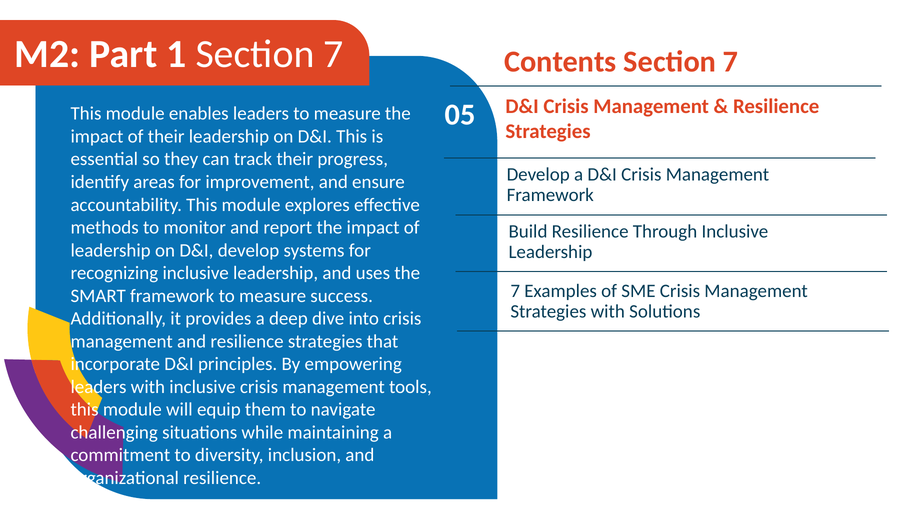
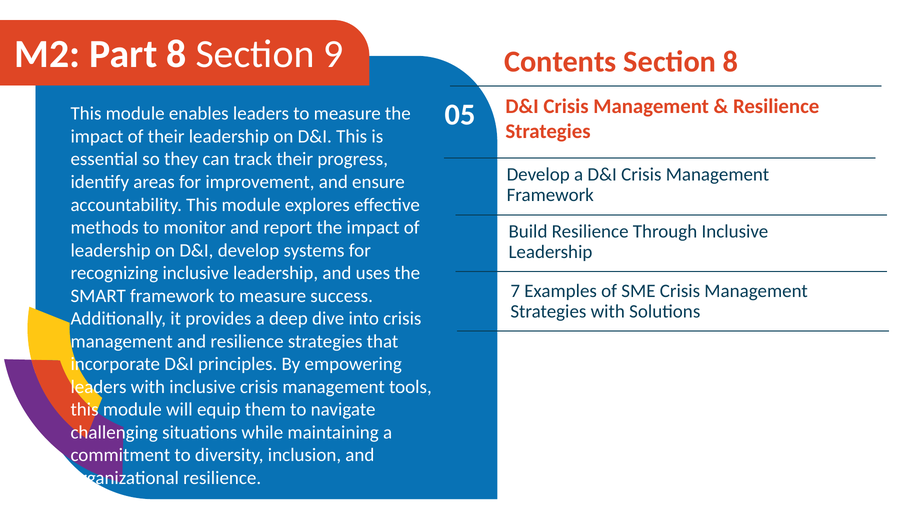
Part 1: 1 -> 8
7 at (333, 54): 7 -> 9
Contents Section 7: 7 -> 8
